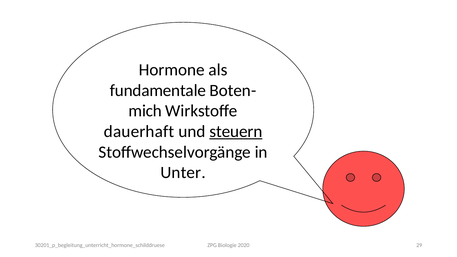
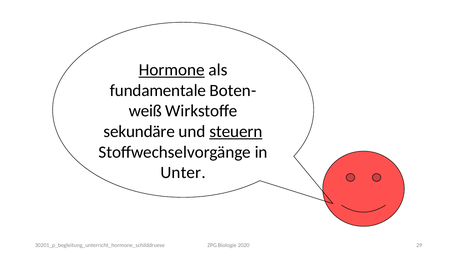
Hormone underline: none -> present
mich: mich -> weiß
dauerhaft: dauerhaft -> sekundäre
